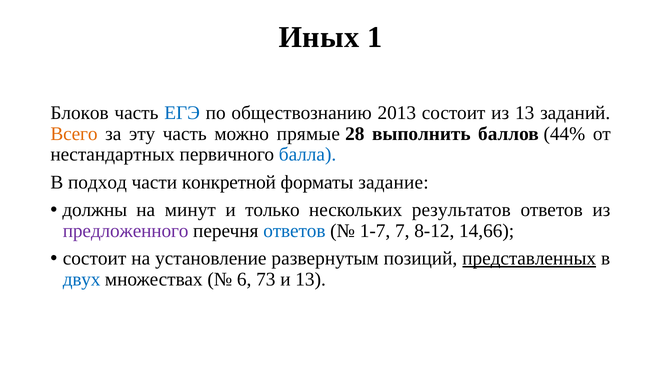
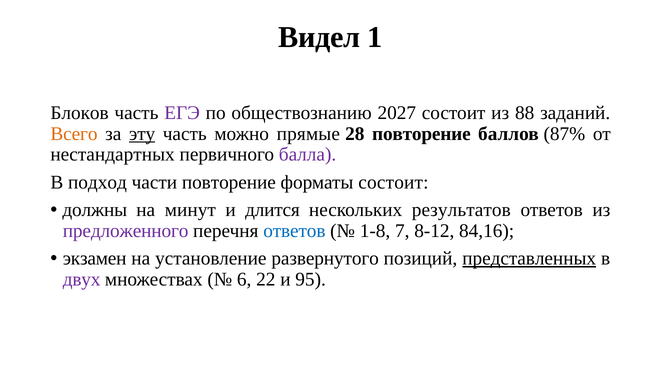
Иных: Иных -> Видел
ЕГЭ colour: blue -> purple
2013: 2013 -> 2027
из 13: 13 -> 88
эту underline: none -> present
28 выполнить: выполнить -> повторение
44%: 44% -> 87%
балла colour: blue -> purple
части конкретной: конкретной -> повторение
форматы задание: задание -> состоит
только: только -> длится
1-7: 1-7 -> 1-8
14,66: 14,66 -> 84,16
состоит at (95, 258): состоит -> экзамен
развернутым: развернутым -> развернутого
двух colour: blue -> purple
73: 73 -> 22
и 13: 13 -> 95
